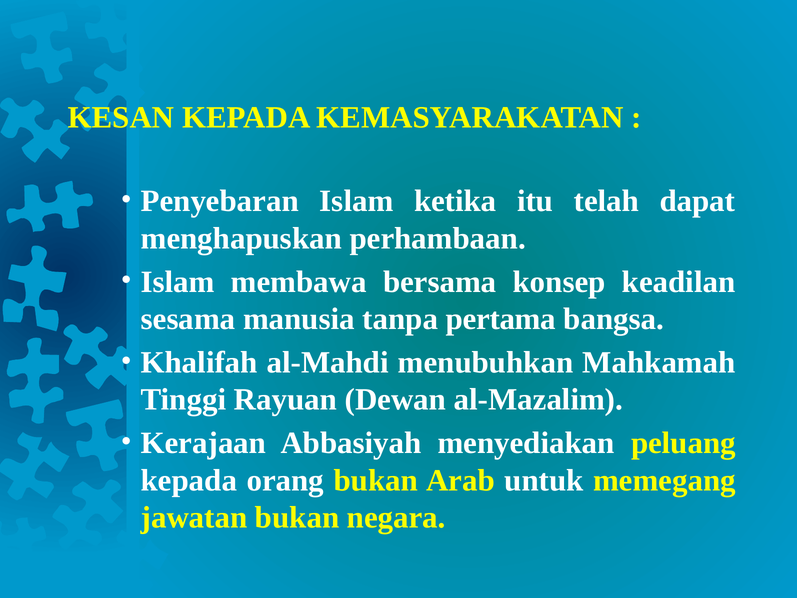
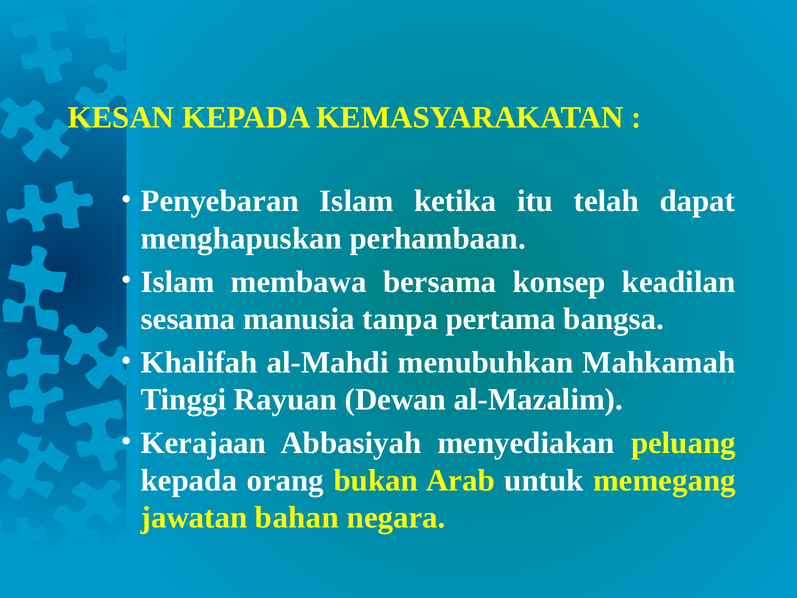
jawatan bukan: bukan -> bahan
